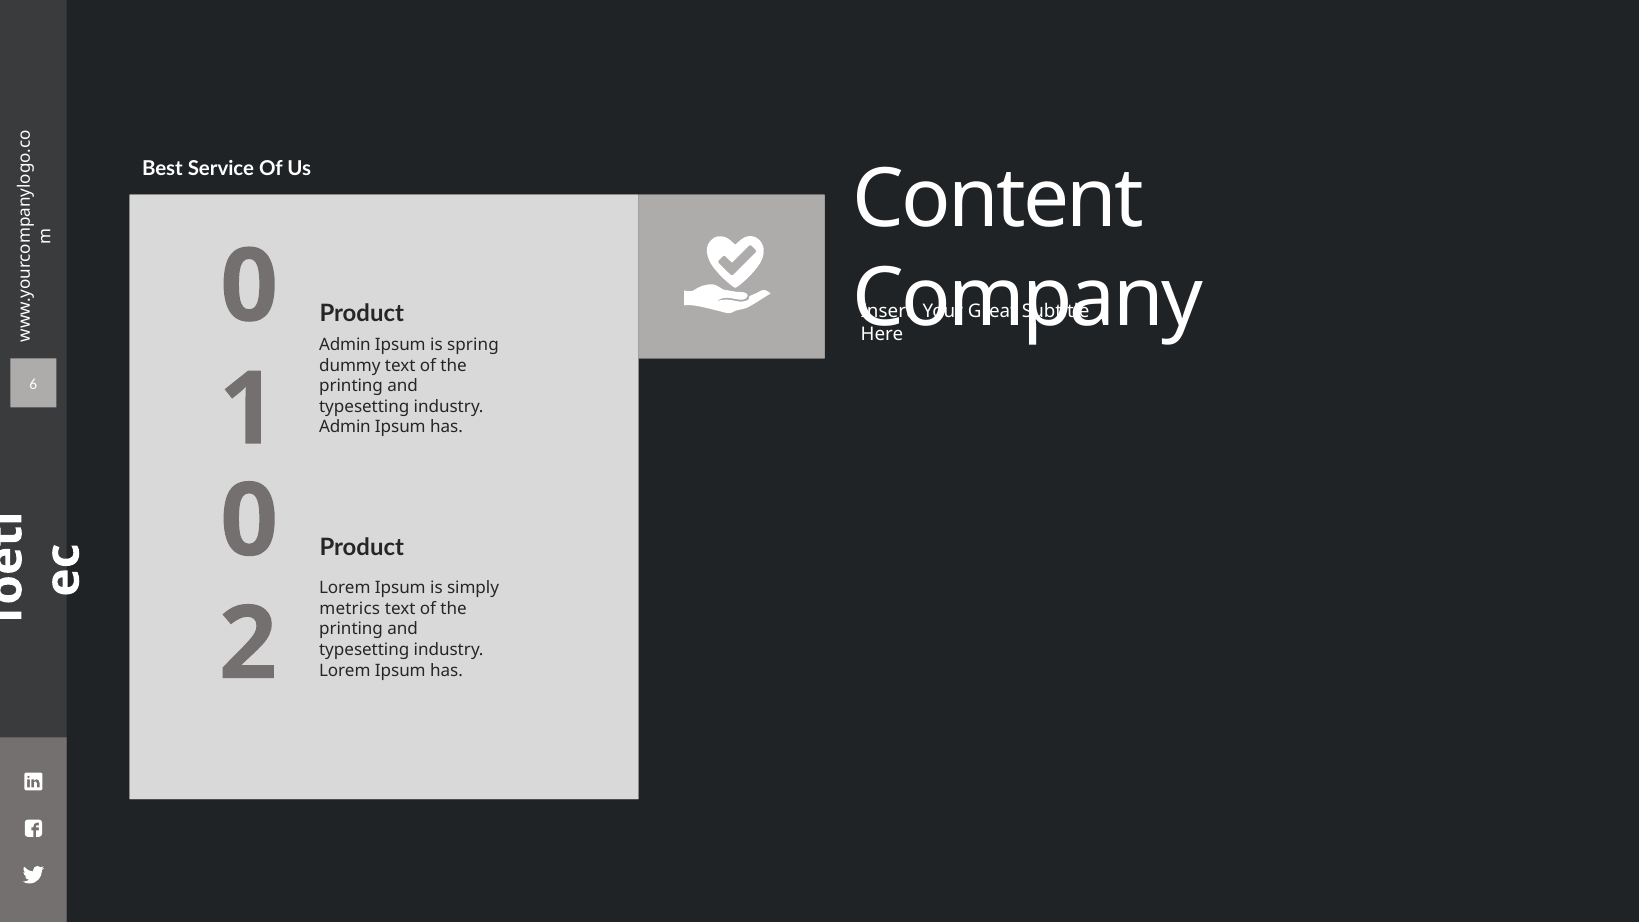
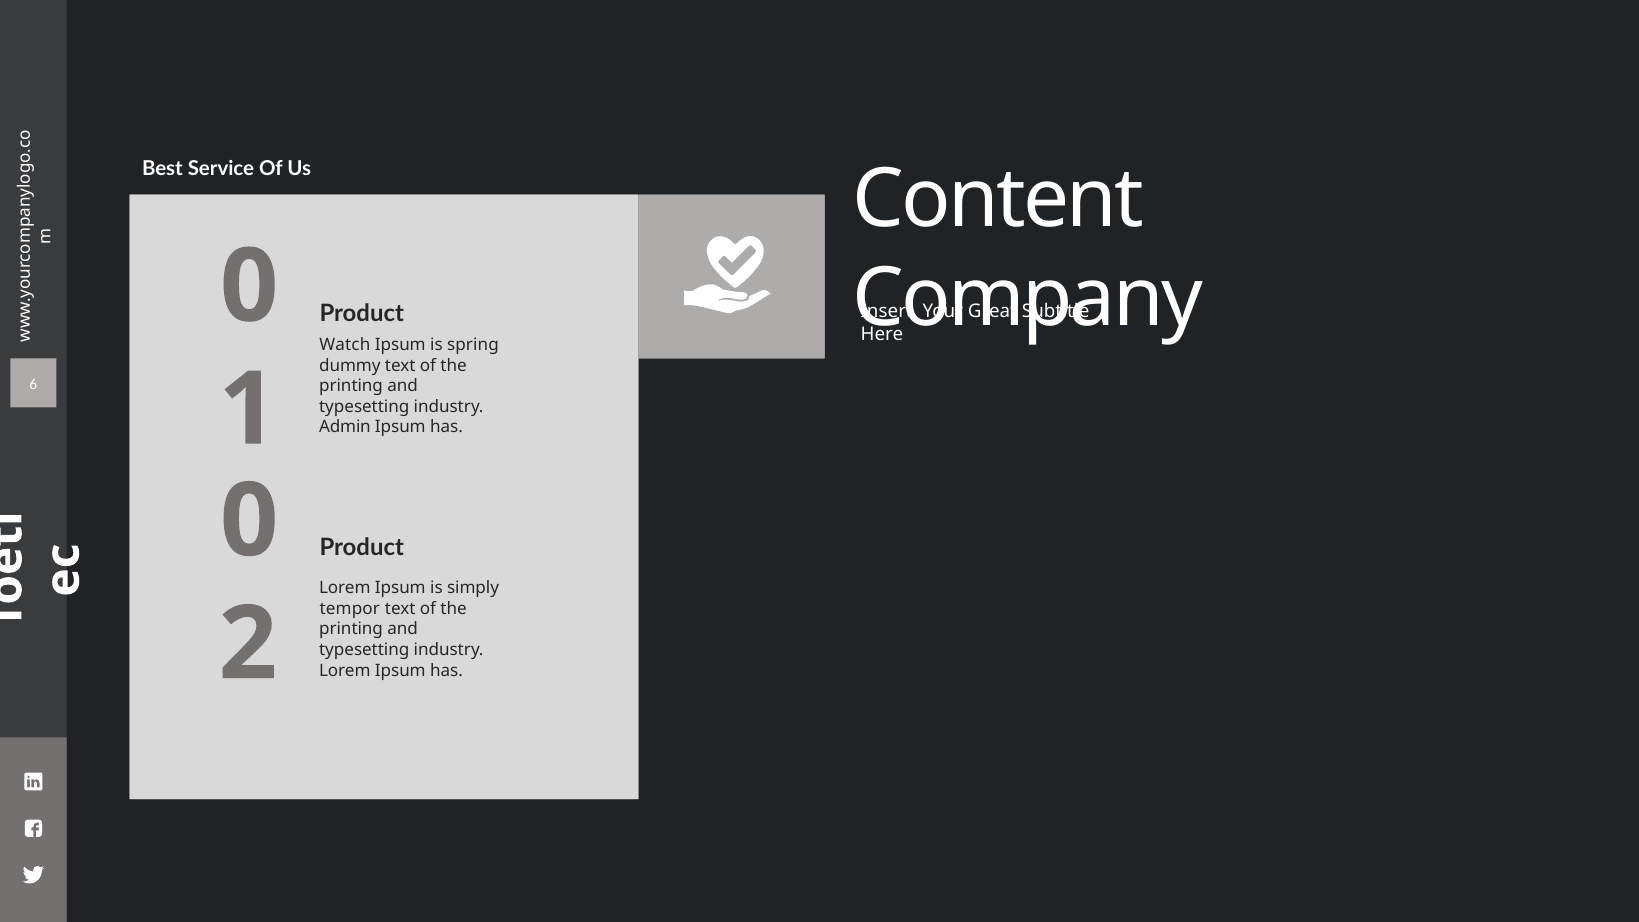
Admin at (345, 345): Admin -> Watch
metrics: metrics -> tempor
